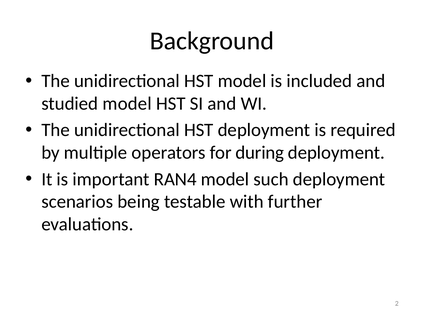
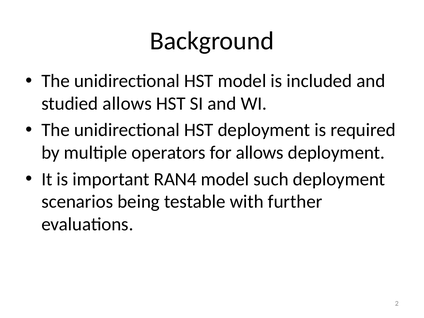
studied model: model -> allows
for during: during -> allows
